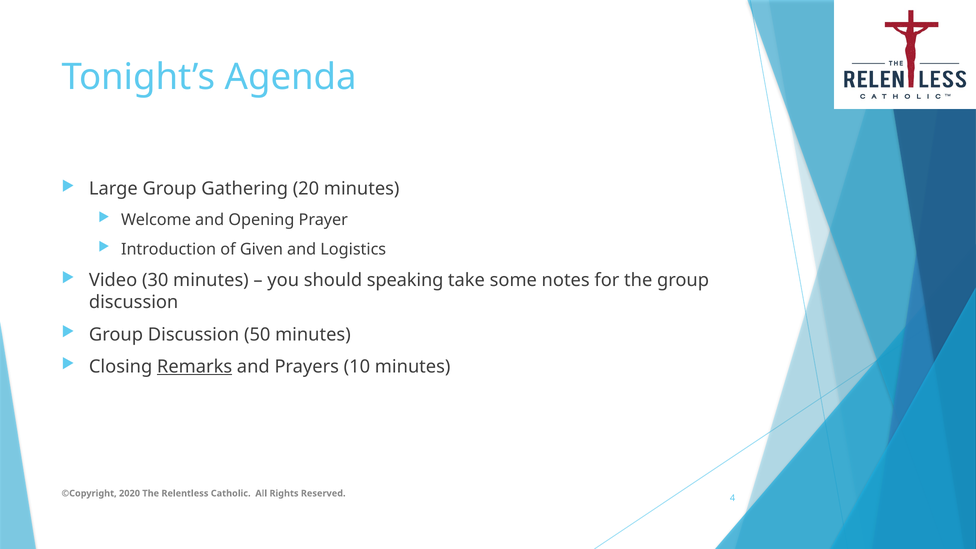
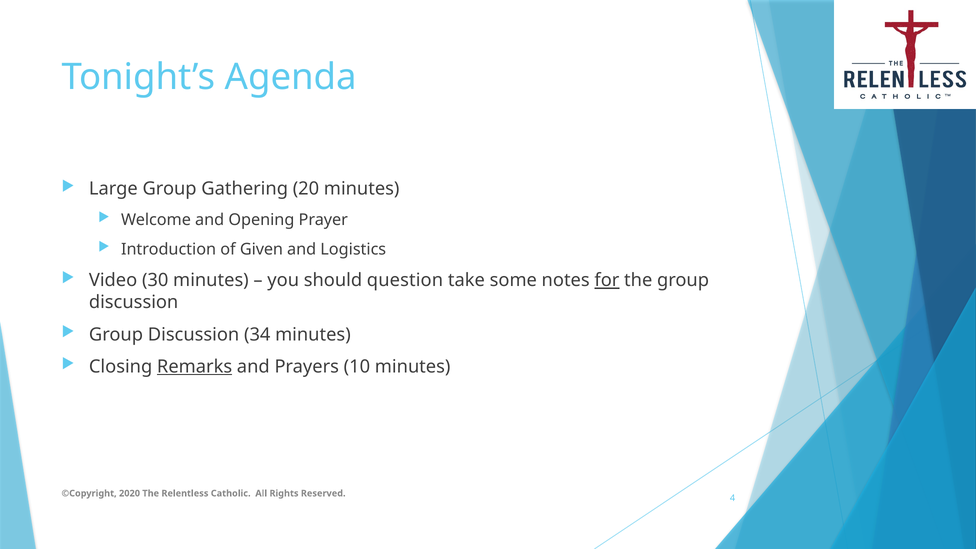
speaking: speaking -> question
for underline: none -> present
50: 50 -> 34
